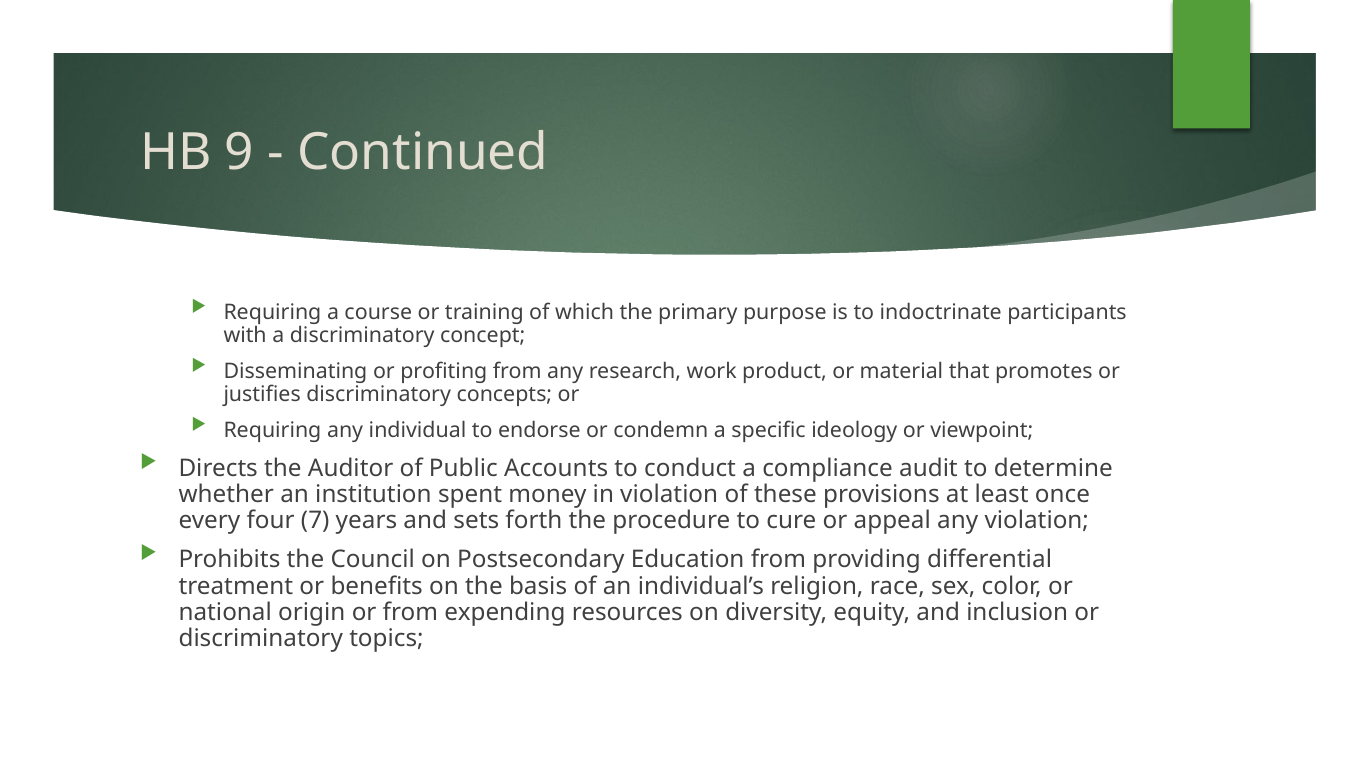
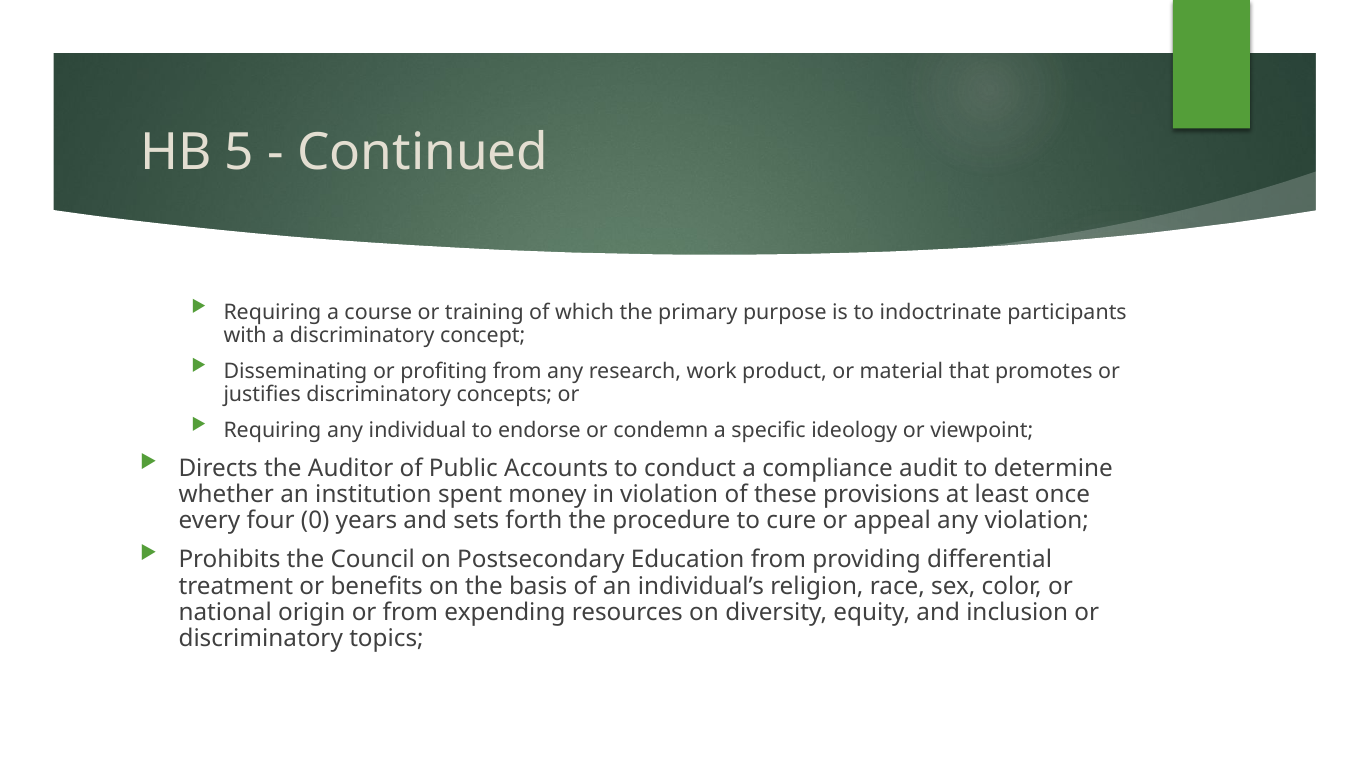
9: 9 -> 5
7: 7 -> 0
